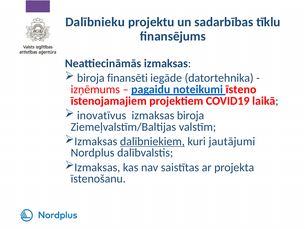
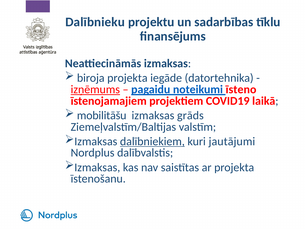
biroja finansēti: finansēti -> projekta
izņēmums underline: none -> present
inovatīvus: inovatīvus -> mobilitāšu
izmaksas biroja: biroja -> grāds
